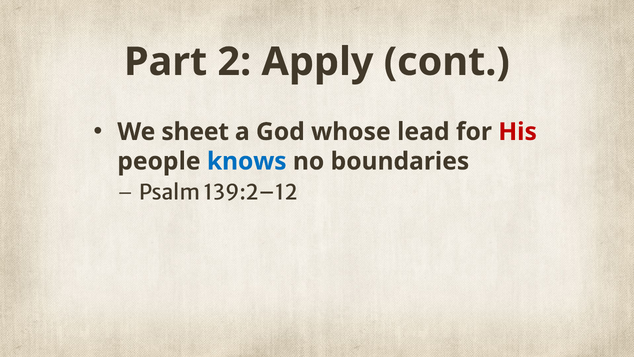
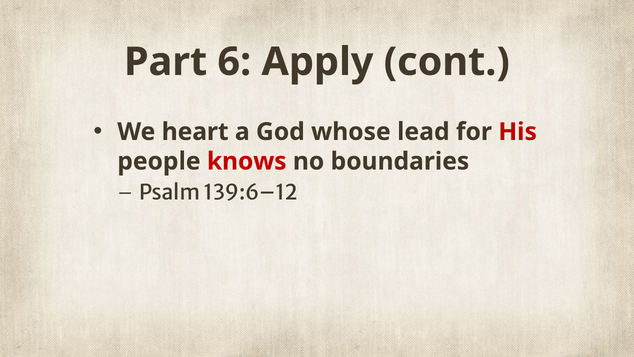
2: 2 -> 6
sheet: sheet -> heart
knows colour: blue -> red
139:2–12: 139:2–12 -> 139:6–12
